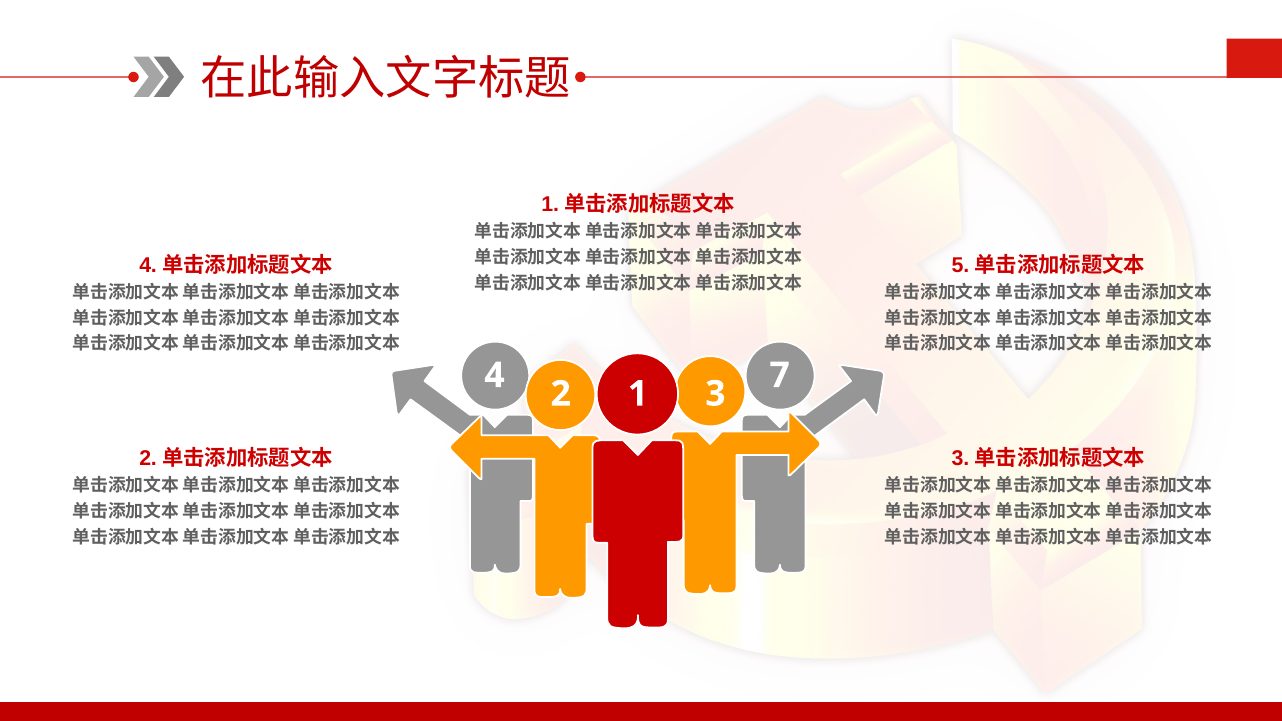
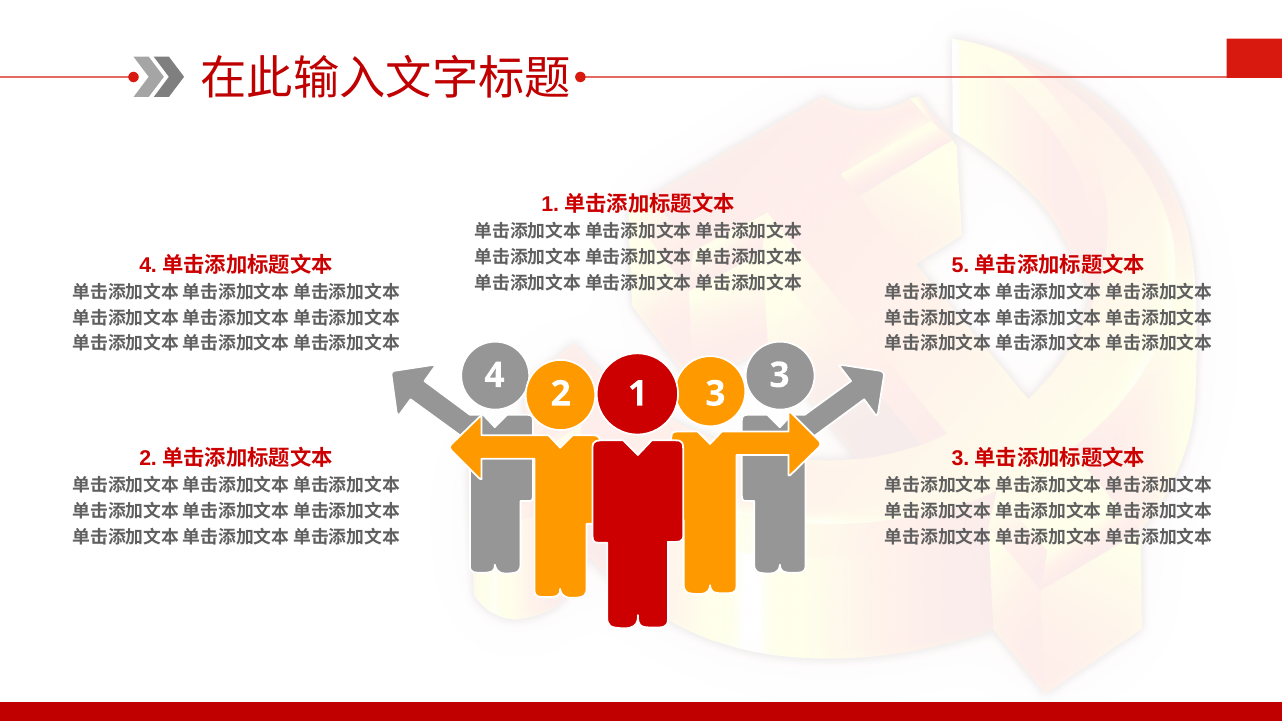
4 7: 7 -> 3
